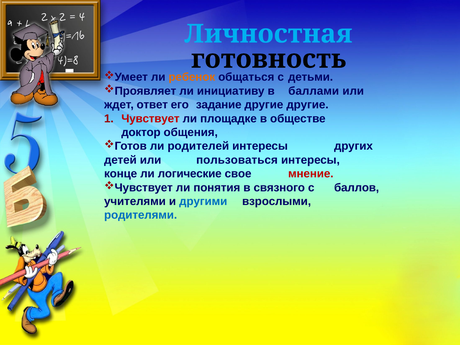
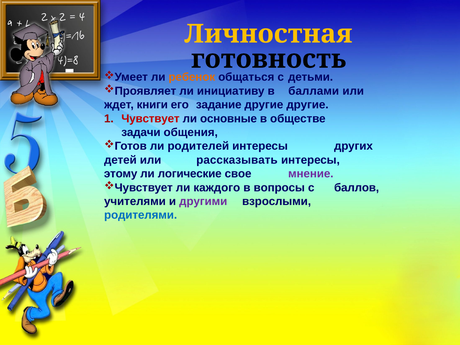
Личностная colour: light blue -> yellow
ответ: ответ -> книги
площадке: площадке -> основные
доктор: доктор -> задачи
пользоваться: пользоваться -> рассказывать
конце: конце -> этому
мнение colour: red -> purple
понятия: понятия -> каждого
связного: связного -> вопросы
другими colour: blue -> purple
